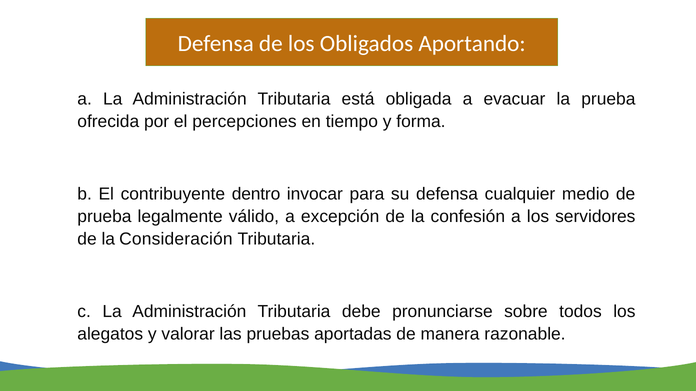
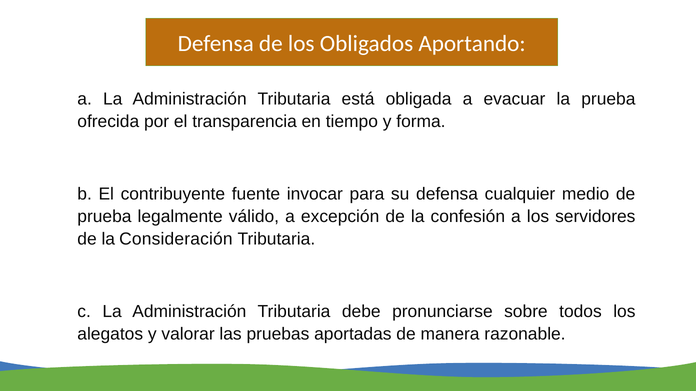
percepciones: percepciones -> transparencia
dentro: dentro -> fuente
